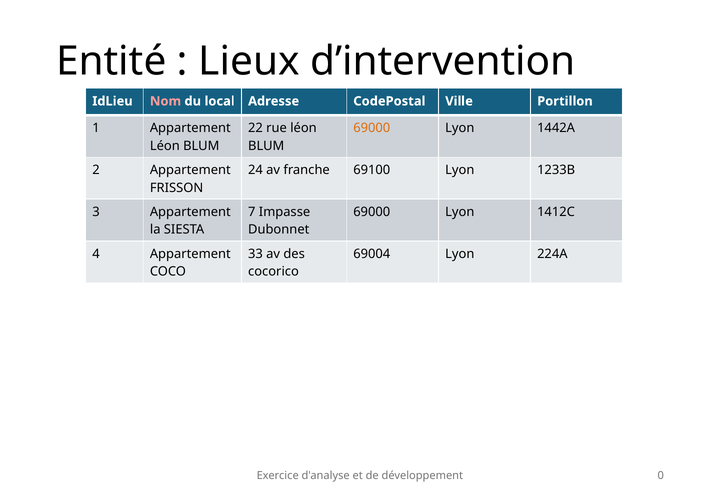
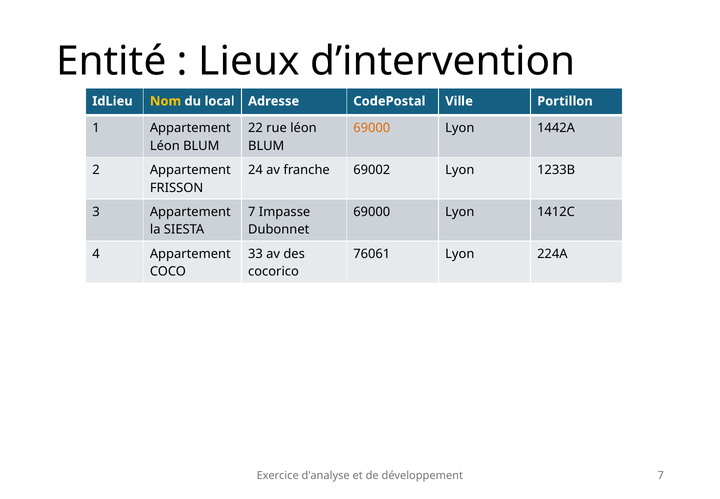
Nom colour: pink -> yellow
69100: 69100 -> 69002
69004: 69004 -> 76061
développement 0: 0 -> 7
